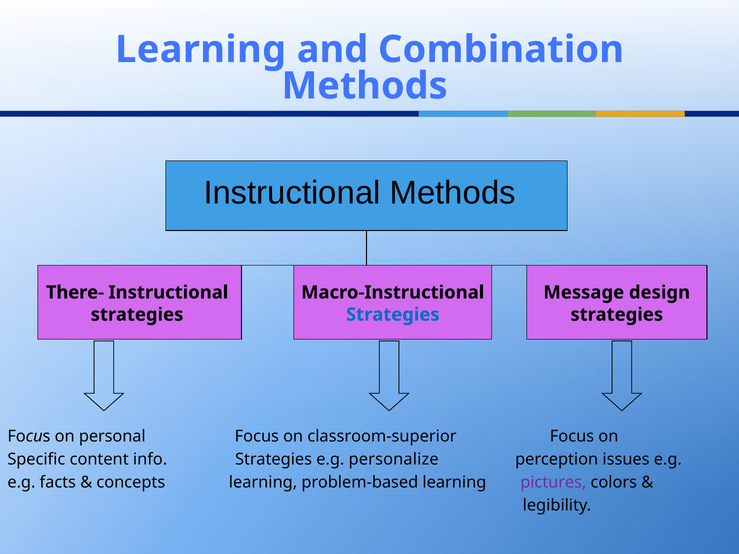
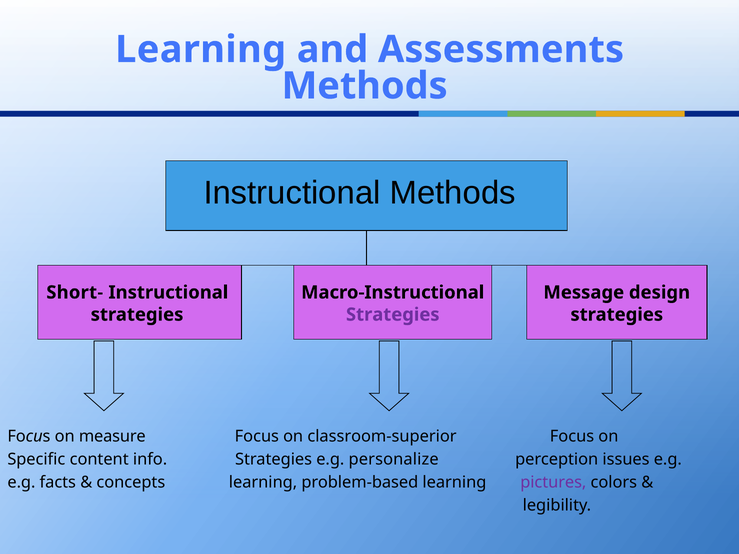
Combination: Combination -> Assessments
There-: There- -> Short-
Strategies at (393, 315) colour: blue -> purple
personal: personal -> measure
